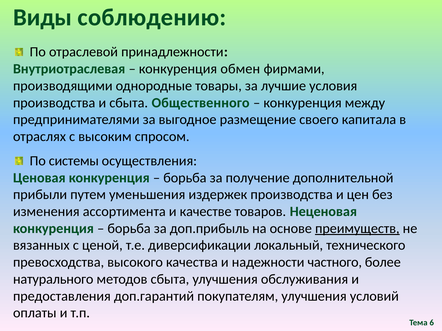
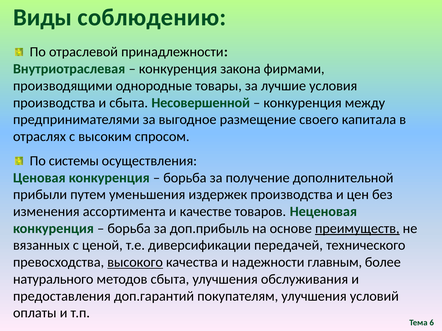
обмен: обмен -> закона
Общественного: Общественного -> Несовершенной
локальный: локальный -> передачей
высокого underline: none -> present
частного: частного -> главным
